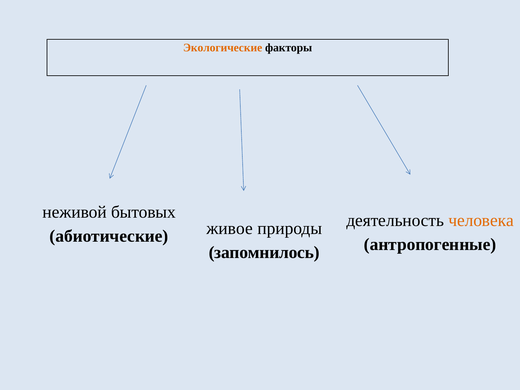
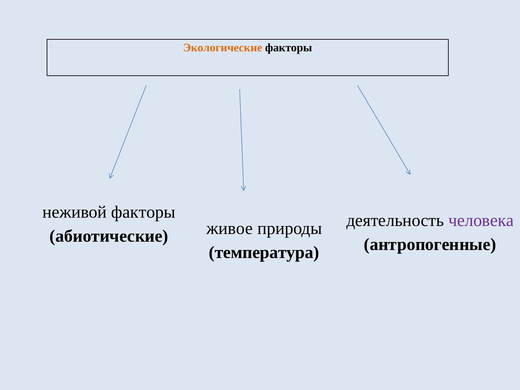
неживой бытовых: бытовых -> факторы
человека colour: orange -> purple
запомнилось: запомнилось -> температура
